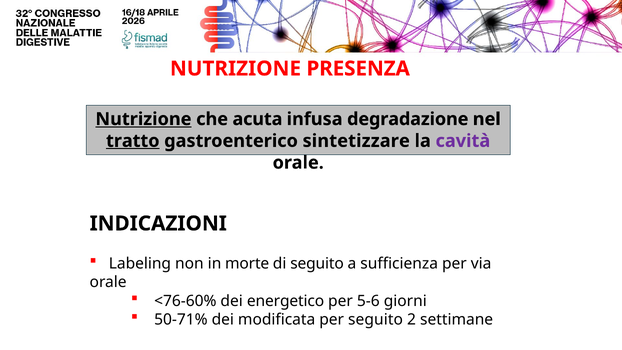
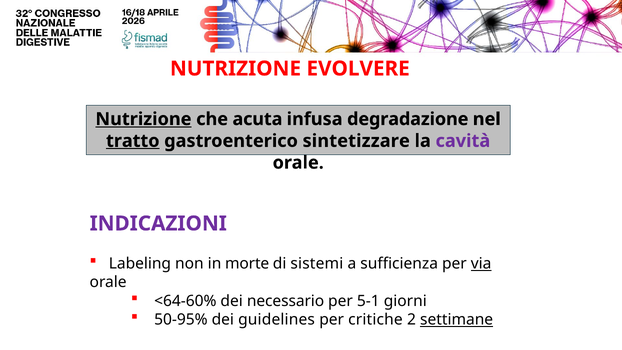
PRESENZA: PRESENZA -> EVOLVERE
INDICAZIONI colour: black -> purple
di seguito: seguito -> sistemi
via underline: none -> present
<76-60%: <76-60% -> <64-60%
energetico: energetico -> necessario
5-6: 5-6 -> 5-1
50-71%: 50-71% -> 50-95%
modificata: modificata -> guidelines
per seguito: seguito -> critiche
settimane underline: none -> present
